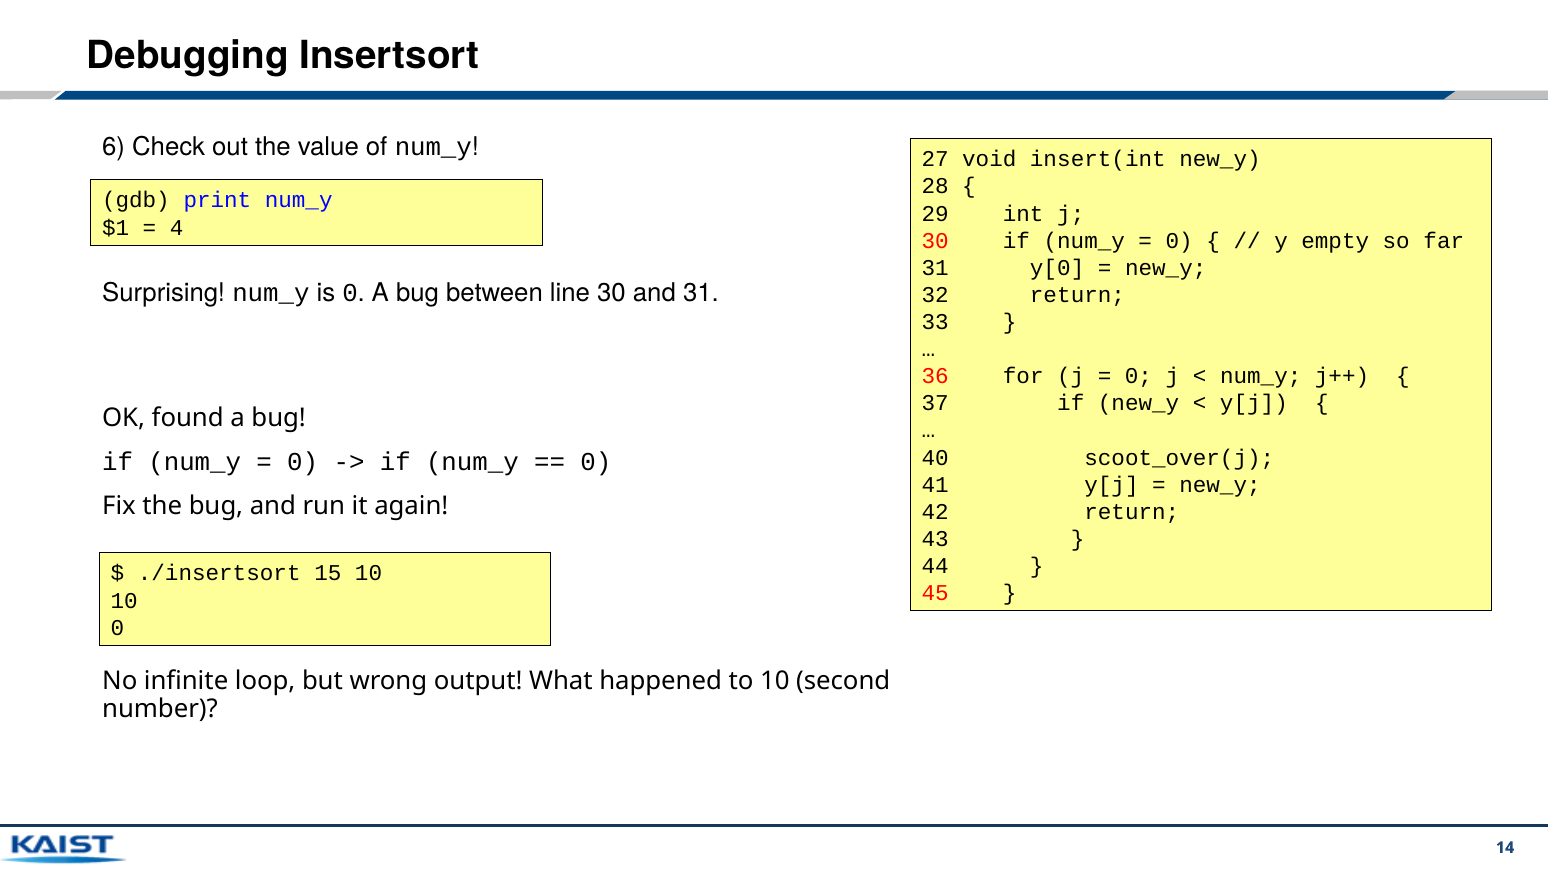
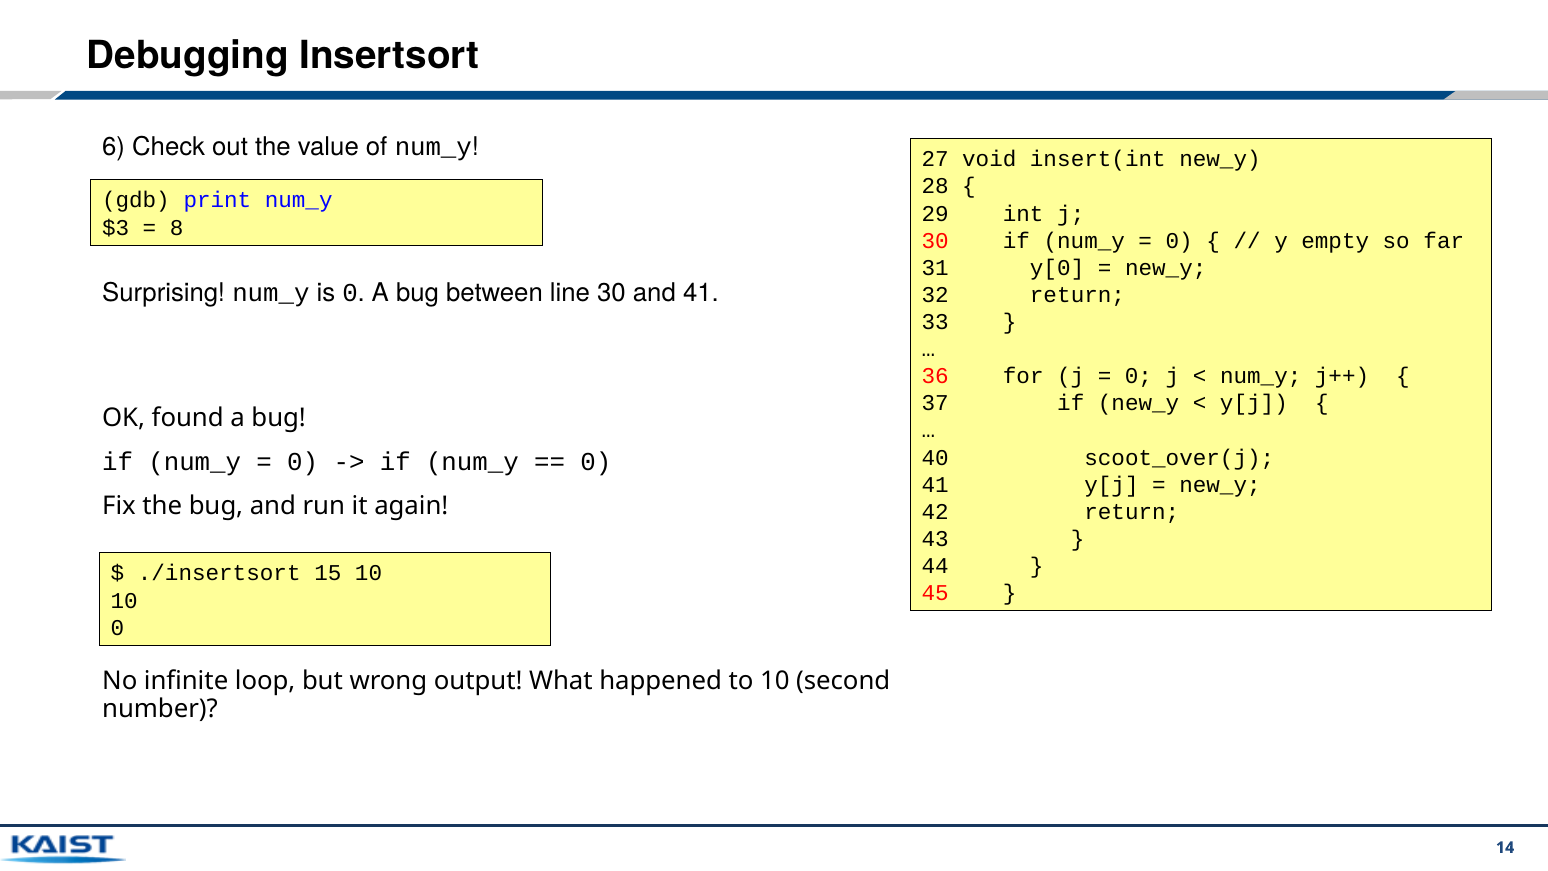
$1: $1 -> $3
4: 4 -> 8
and 31: 31 -> 41
